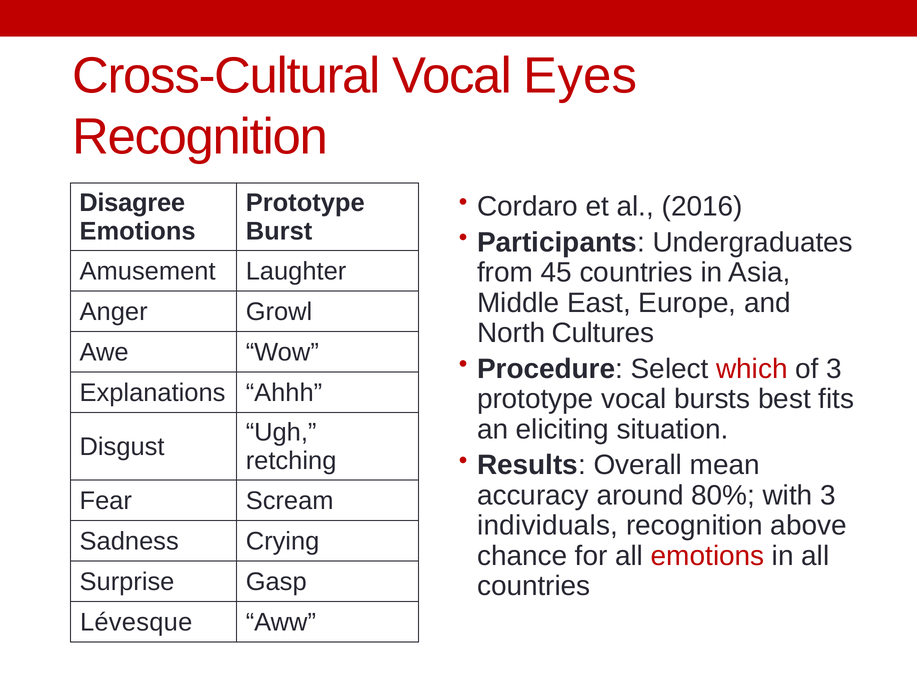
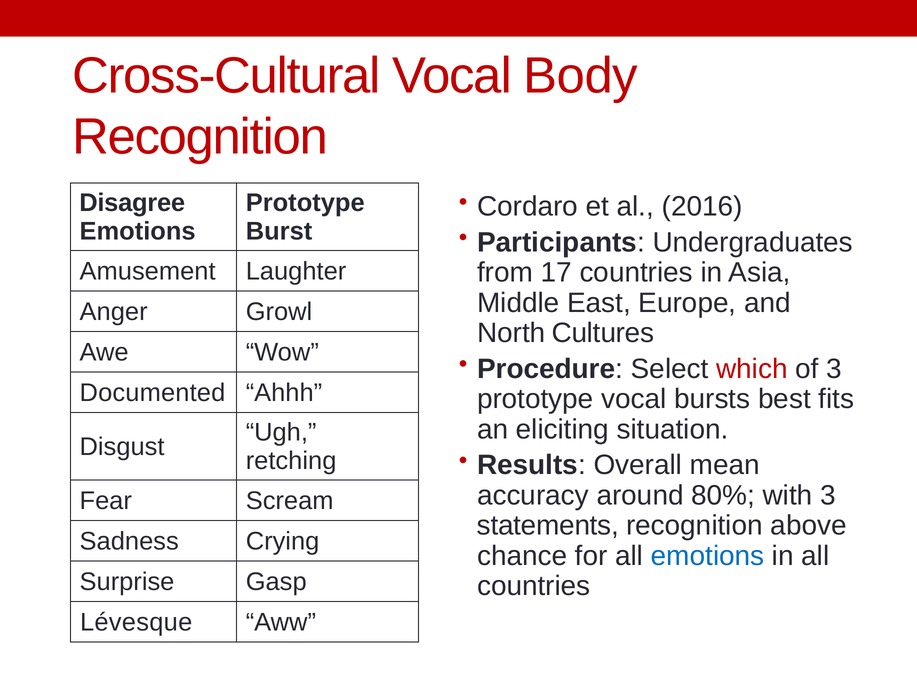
Eyes: Eyes -> Body
45: 45 -> 17
Explanations: Explanations -> Documented
individuals: individuals -> statements
emotions at (708, 556) colour: red -> blue
